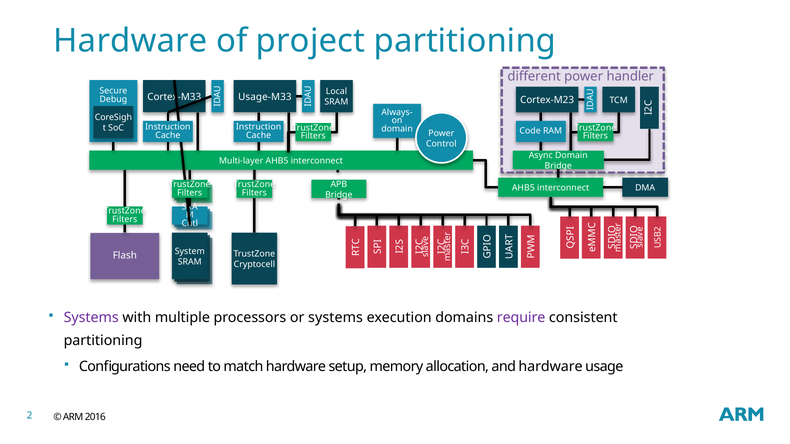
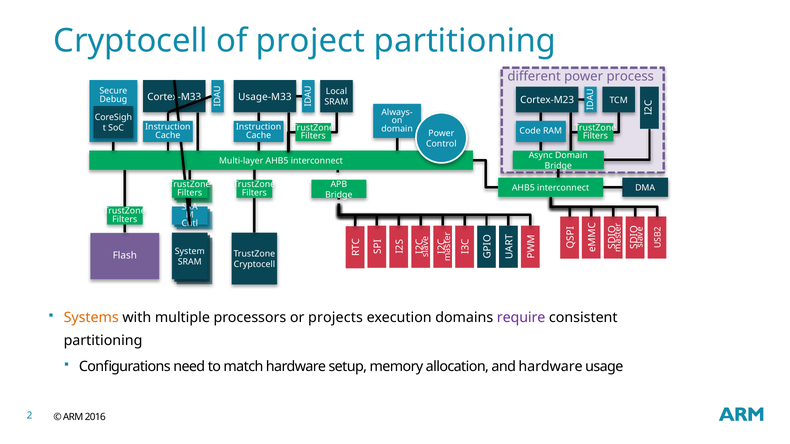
Hardware at (130, 41): Hardware -> Cryptocell
handler: handler -> process
Systems at (91, 318) colour: purple -> orange
or systems: systems -> projects
